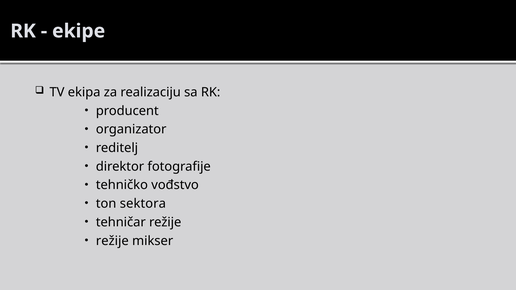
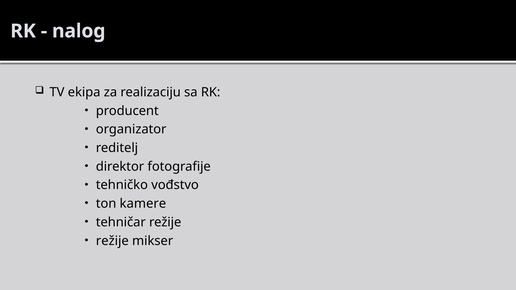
ekipe: ekipe -> nalog
sektora: sektora -> kamere
